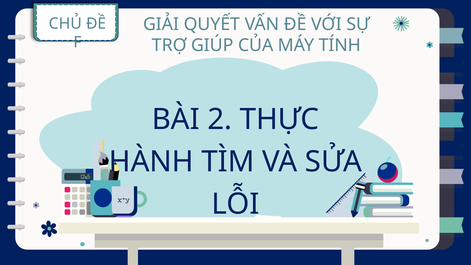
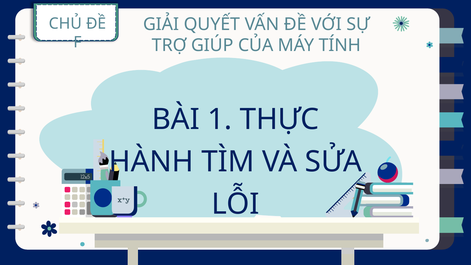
2: 2 -> 1
